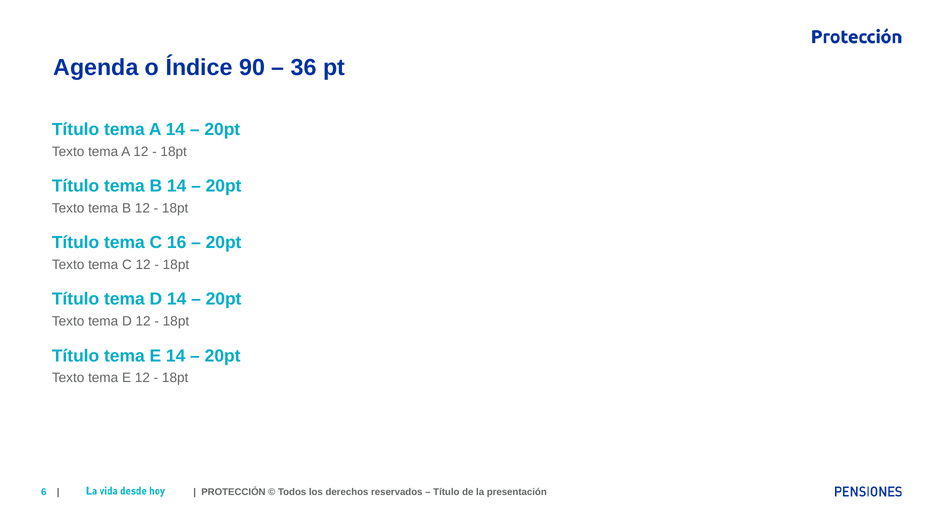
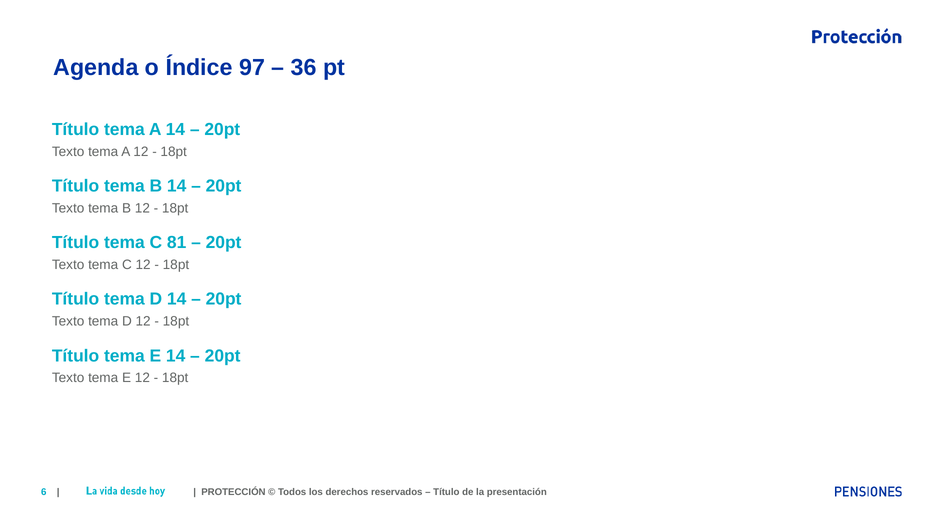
90: 90 -> 97
16: 16 -> 81
